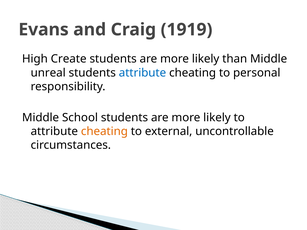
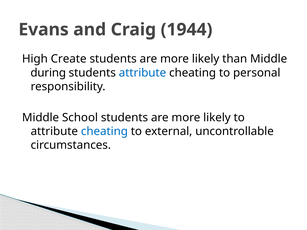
1919: 1919 -> 1944
unreal: unreal -> during
cheating at (104, 132) colour: orange -> blue
